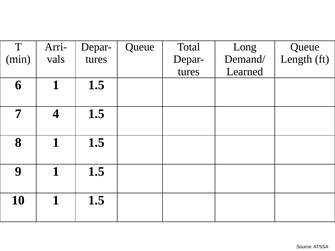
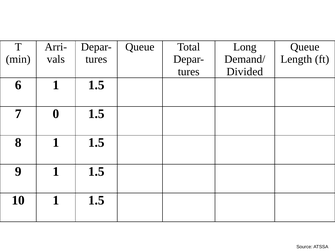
Learned: Learned -> Divided
4: 4 -> 0
